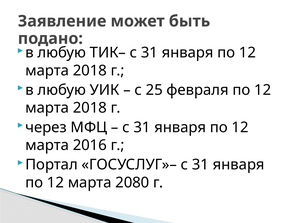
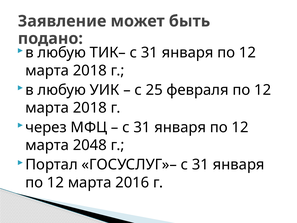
2016: 2016 -> 2048
2080: 2080 -> 2016
